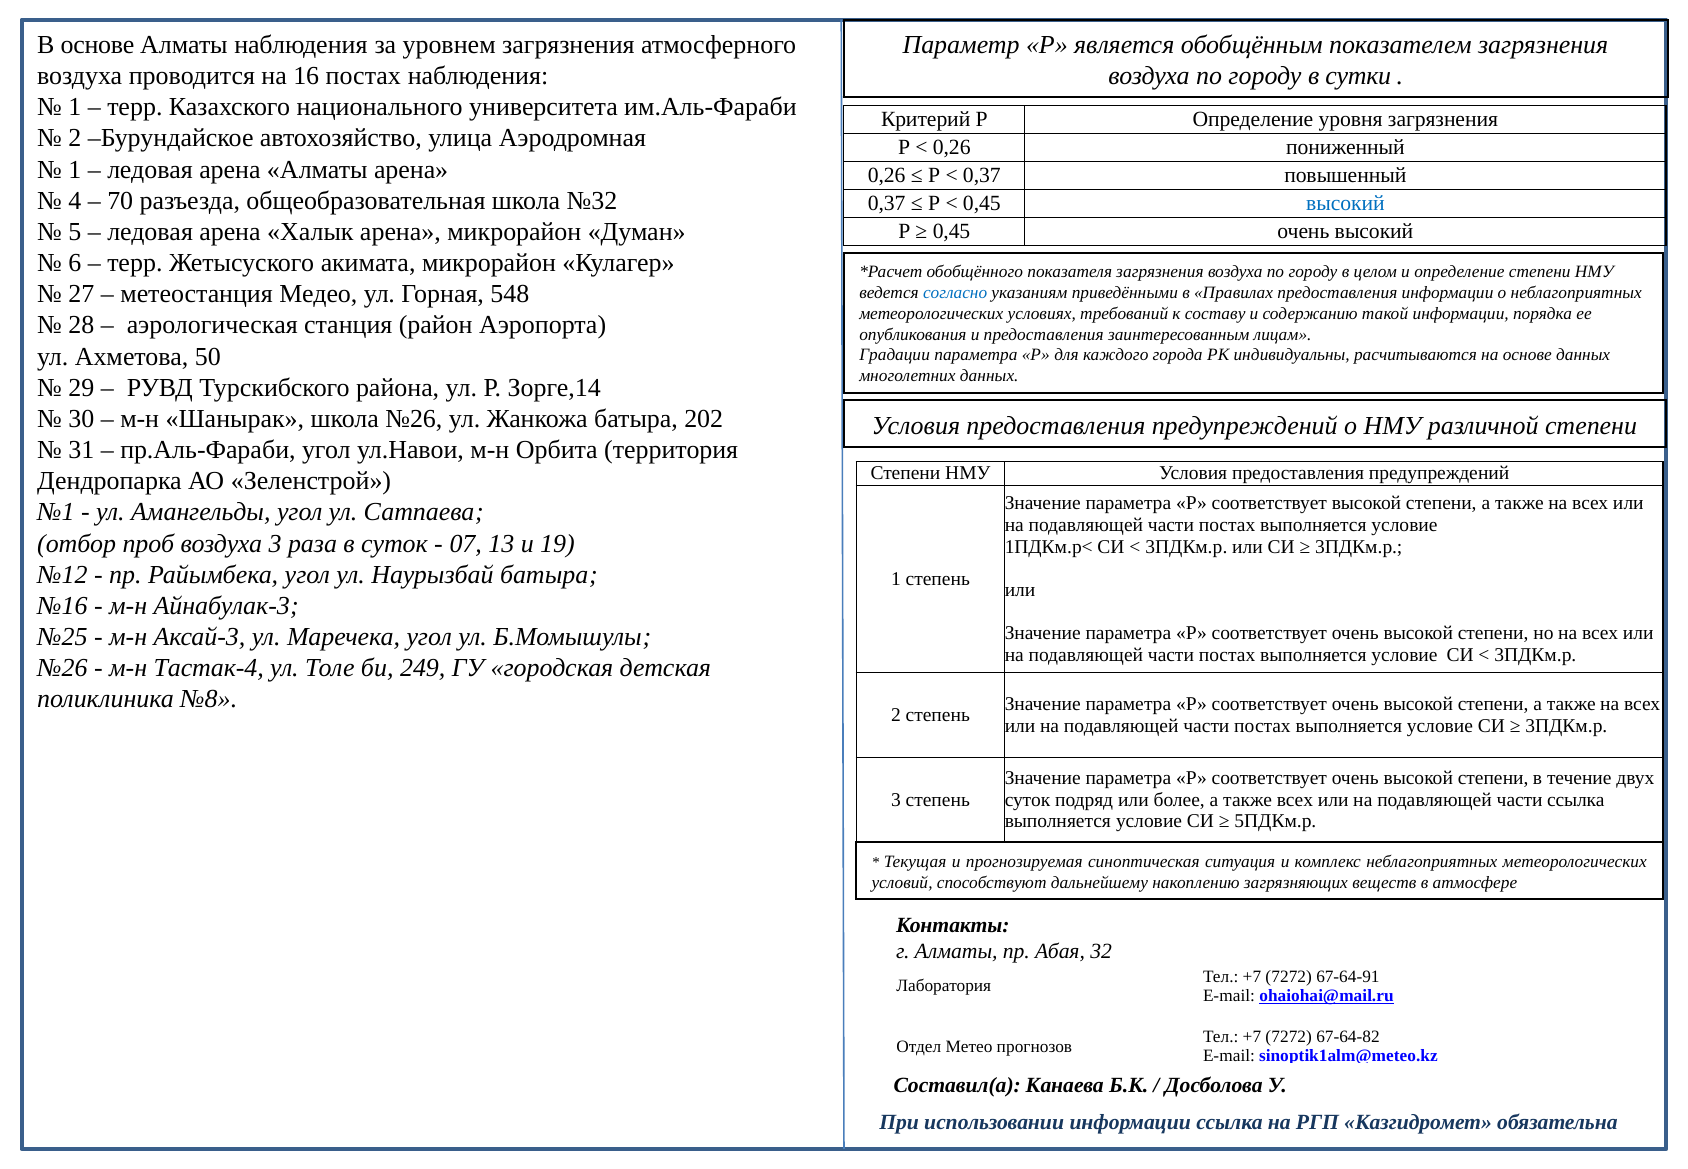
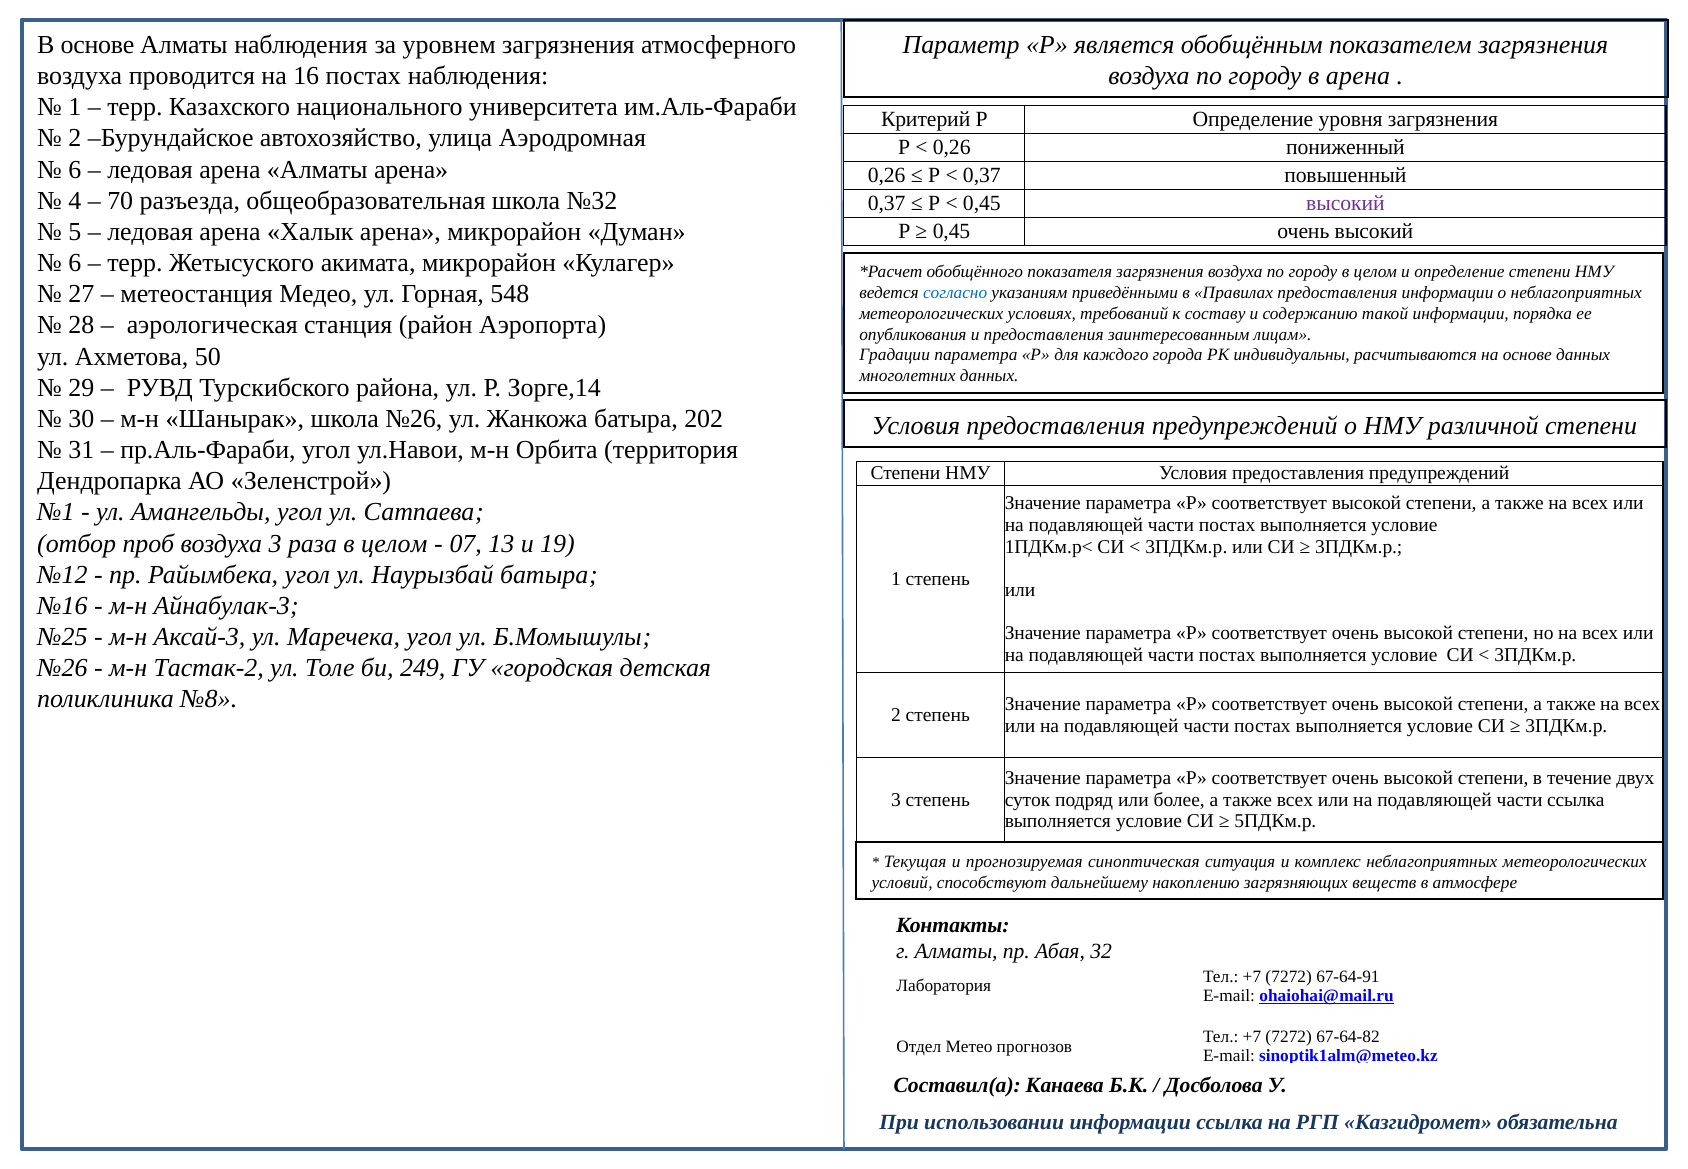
в сутки: сутки -> арена
1 at (75, 169): 1 -> 6
высокий at (1345, 203) colour: blue -> purple
раза в суток: суток -> целом
Тастак-4: Тастак-4 -> Тастак-2
